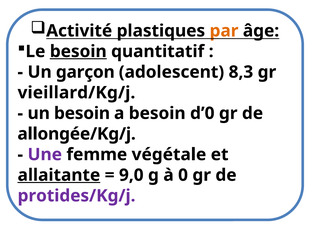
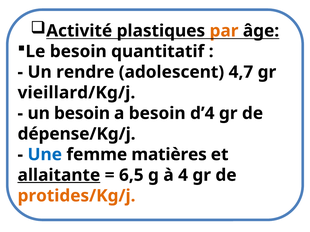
besoin at (78, 52) underline: present -> none
garçon: garçon -> rendre
8,3: 8,3 -> 4,7
d’0: d’0 -> d’4
allongée/Kg/j: allongée/Kg/j -> dépense/Kg/j
Une colour: purple -> blue
végétale: végétale -> matières
9,0: 9,0 -> 6,5
0: 0 -> 4
protides/Kg/j colour: purple -> orange
